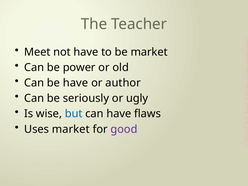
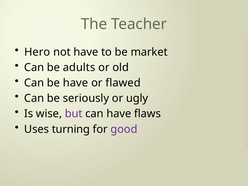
Meet: Meet -> Hero
power: power -> adults
author: author -> flawed
but colour: blue -> purple
Uses market: market -> turning
